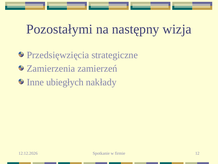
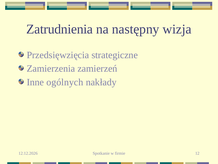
Pozostałymi: Pozostałymi -> Zatrudnienia
ubiegłych: ubiegłych -> ogólnych
